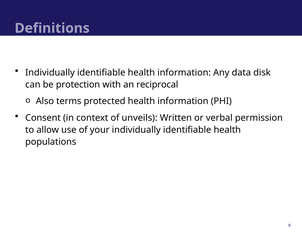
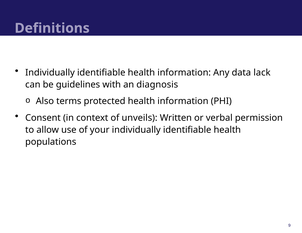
disk: disk -> lack
protection: protection -> guidelines
reciprocal: reciprocal -> diagnosis
